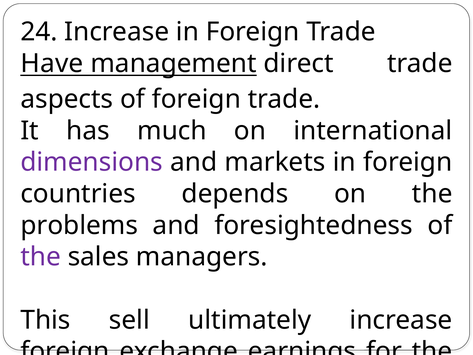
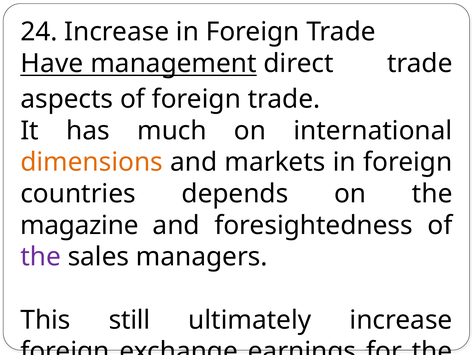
dimensions colour: purple -> orange
problems: problems -> magazine
sell: sell -> still
